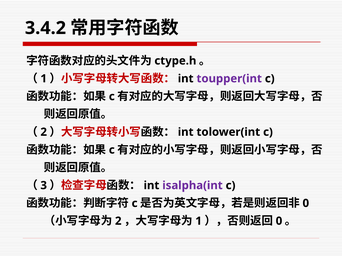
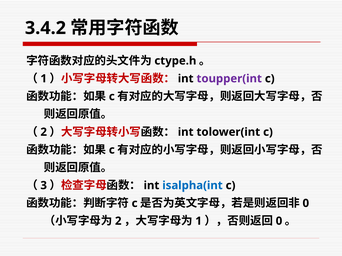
isalpha(int colour: purple -> blue
